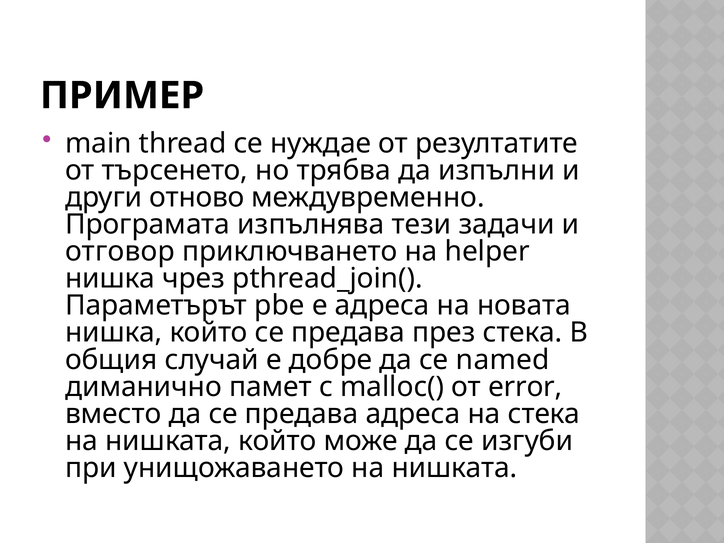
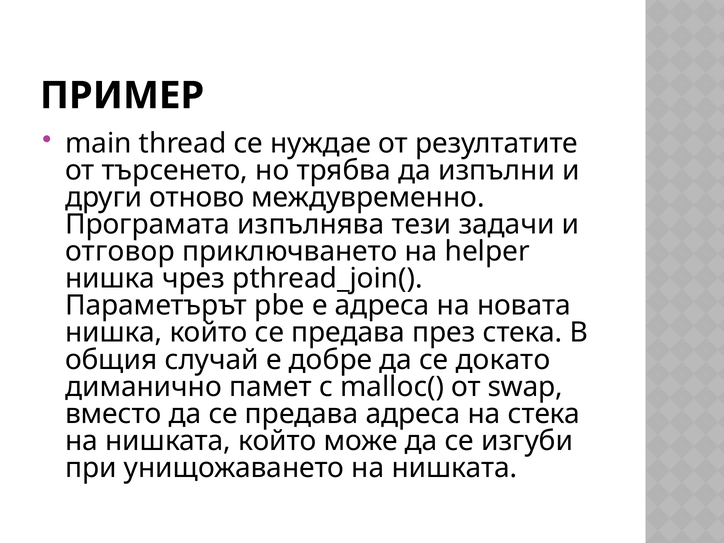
named: named -> докато
error: error -> swap
